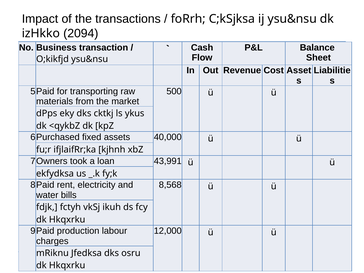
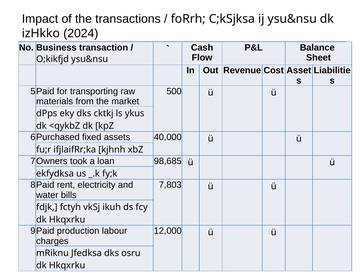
2094: 2094 -> 2024
43,991: 43,991 -> 98,685
8,568: 8,568 -> 7,803
